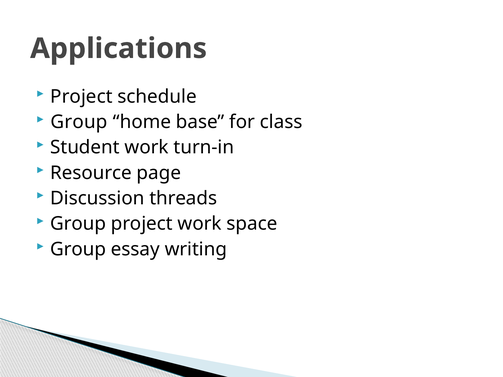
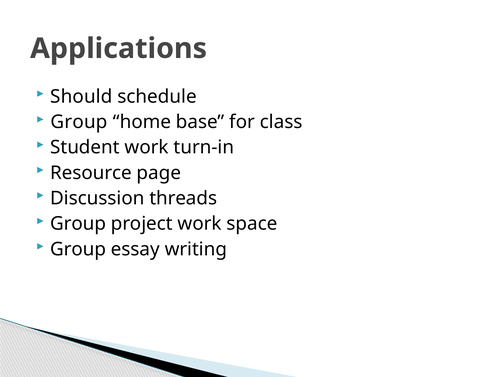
Project at (81, 97): Project -> Should
